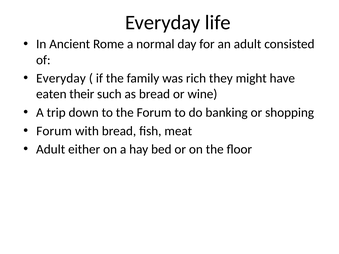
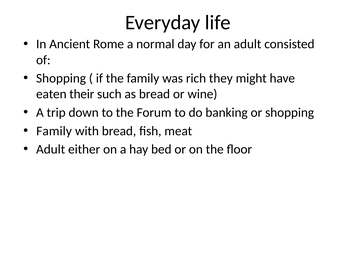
Everyday at (61, 78): Everyday -> Shopping
Forum at (54, 131): Forum -> Family
